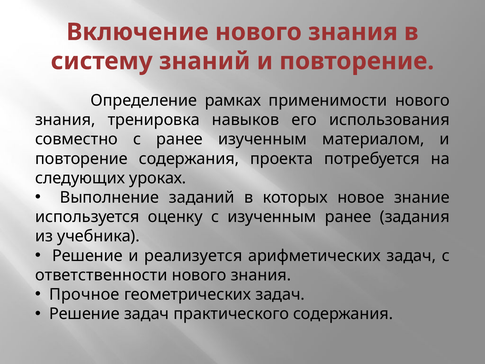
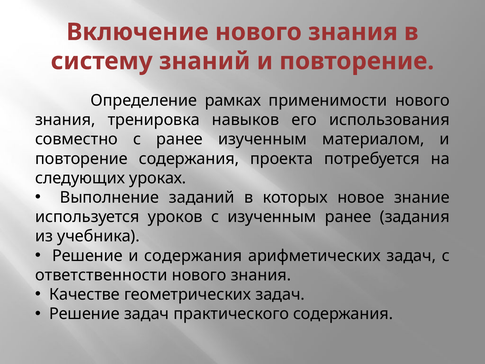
оценку: оценку -> уроков
и реализуется: реализуется -> содержания
Прочное: Прочное -> Качестве
